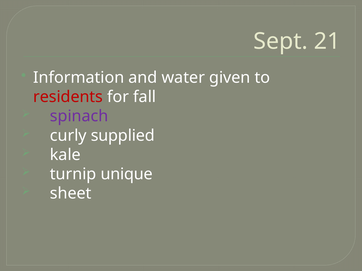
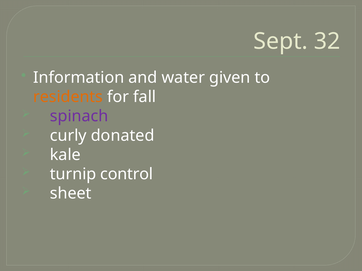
21: 21 -> 32
residents colour: red -> orange
supplied: supplied -> donated
unique: unique -> control
